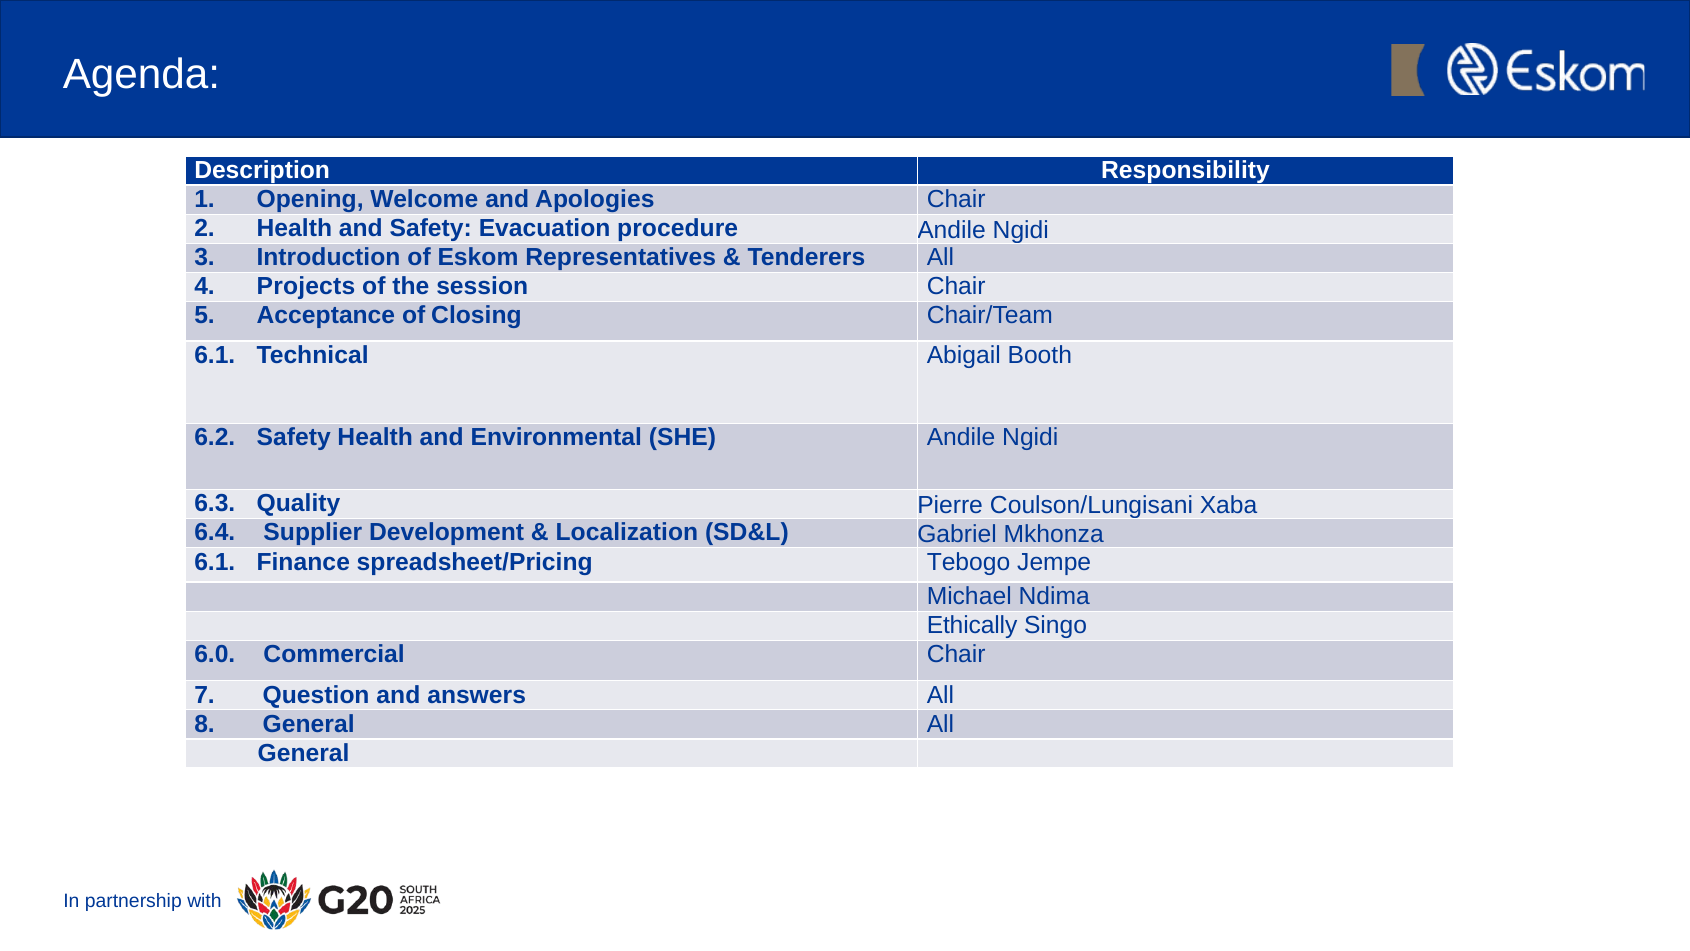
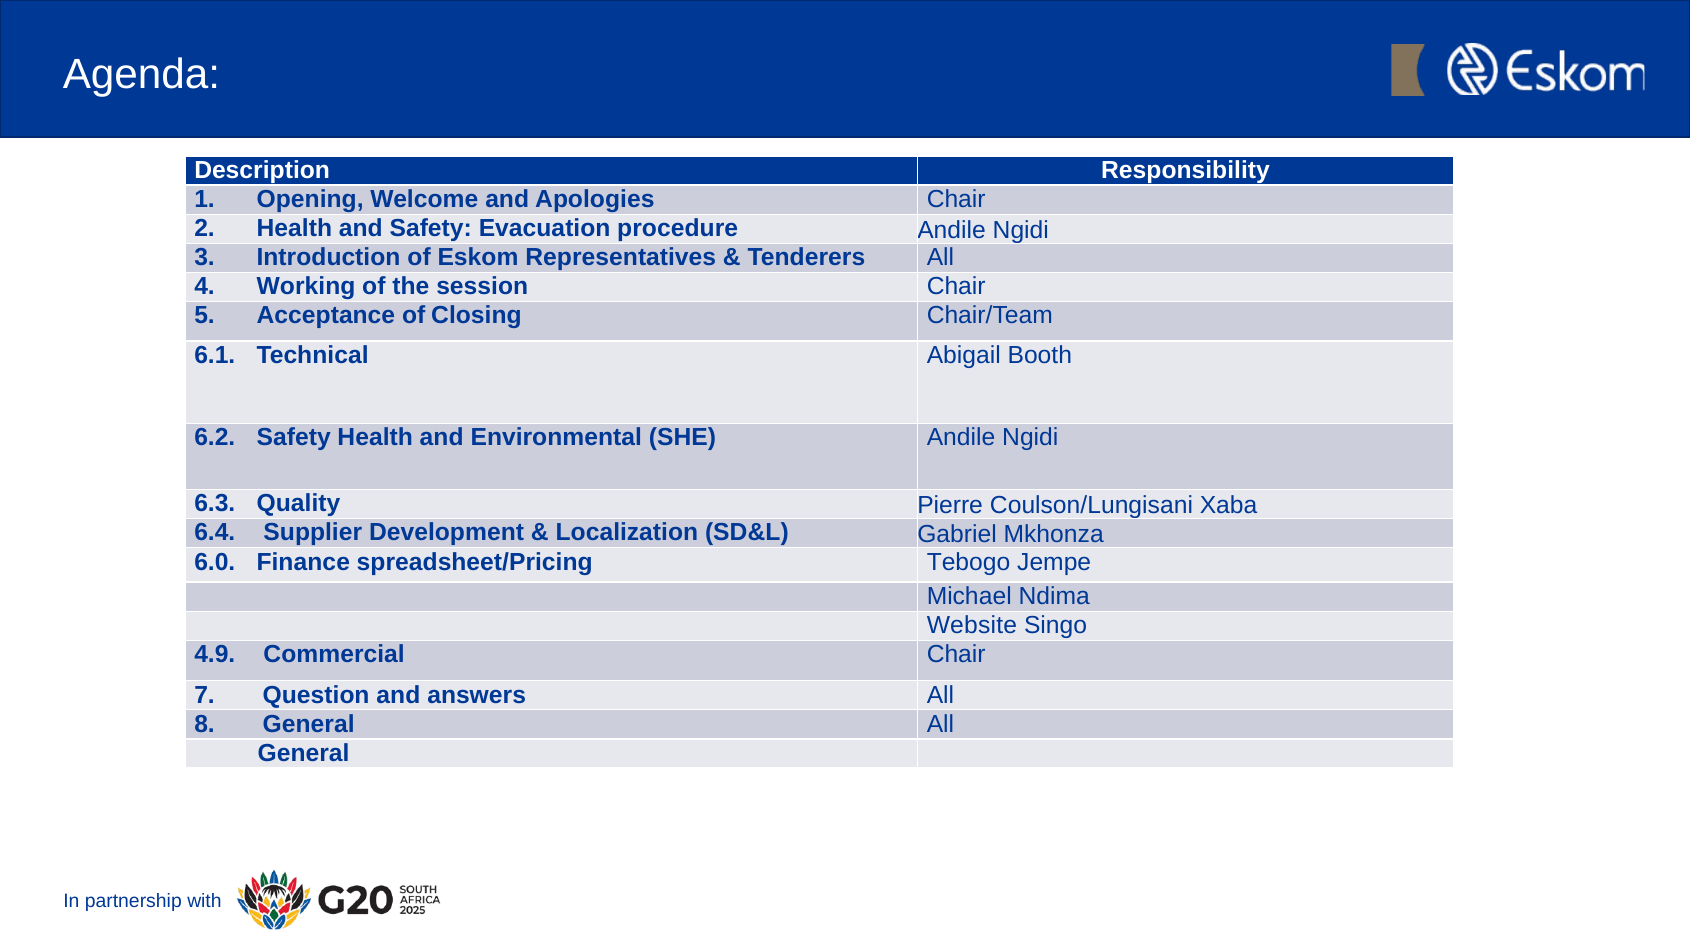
Projects: Projects -> Working
6.1 at (215, 562): 6.1 -> 6.0
Ethically: Ethically -> Website
6.0: 6.0 -> 4.9
